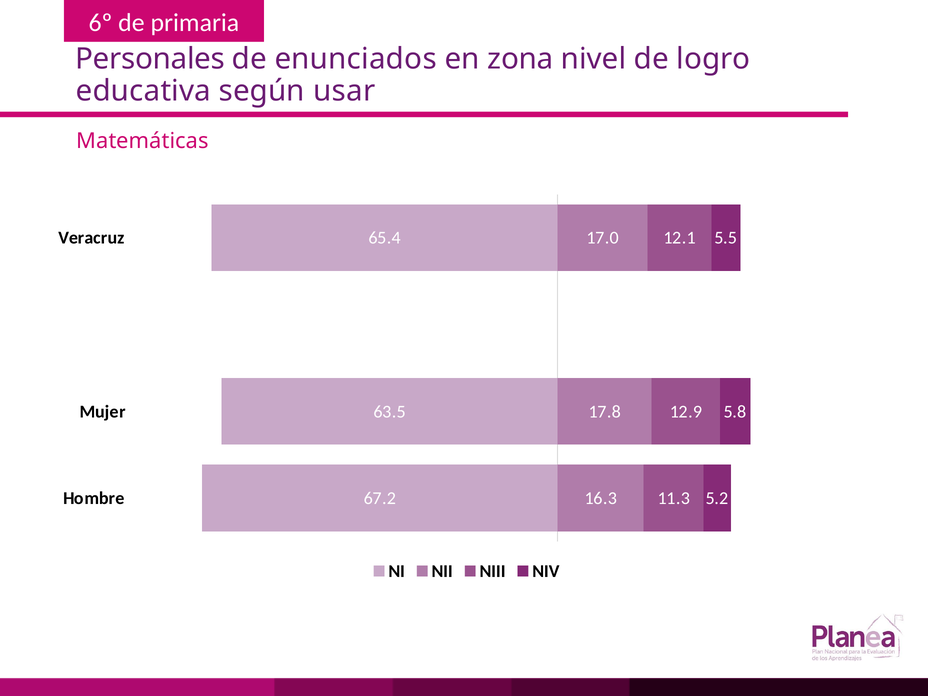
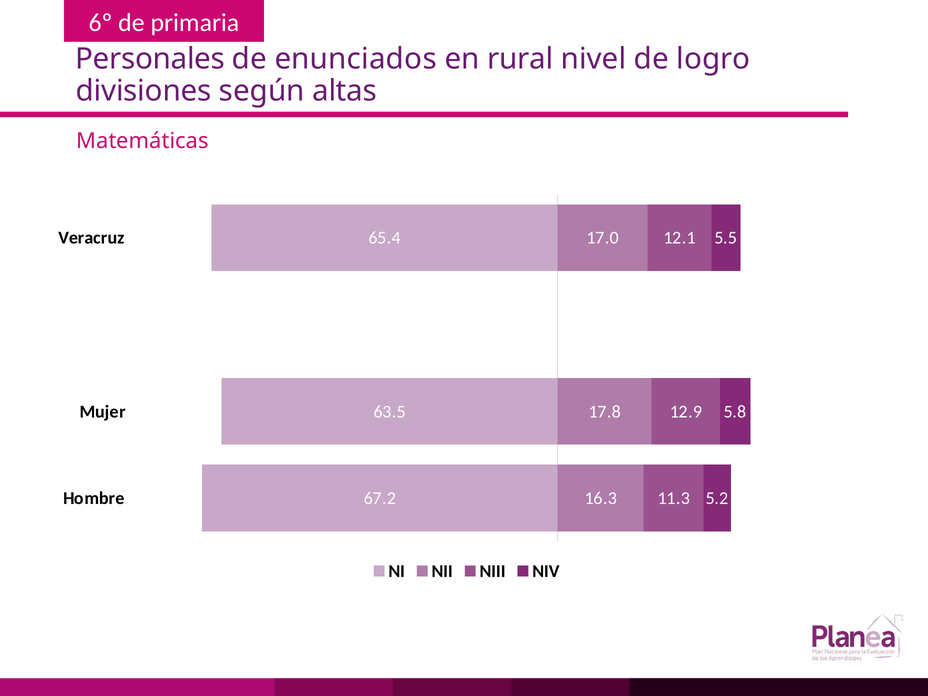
zona: zona -> rural
educativa: educativa -> divisiones
usar: usar -> altas
